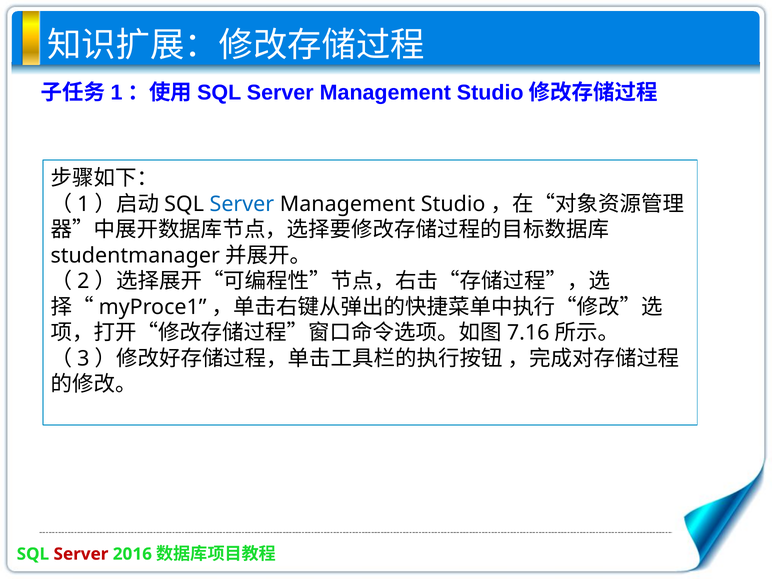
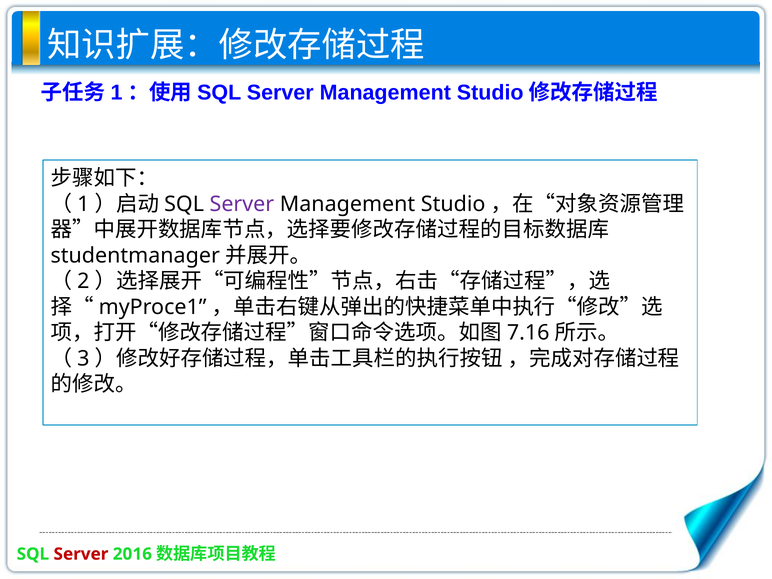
Server at (242, 204) colour: blue -> purple
